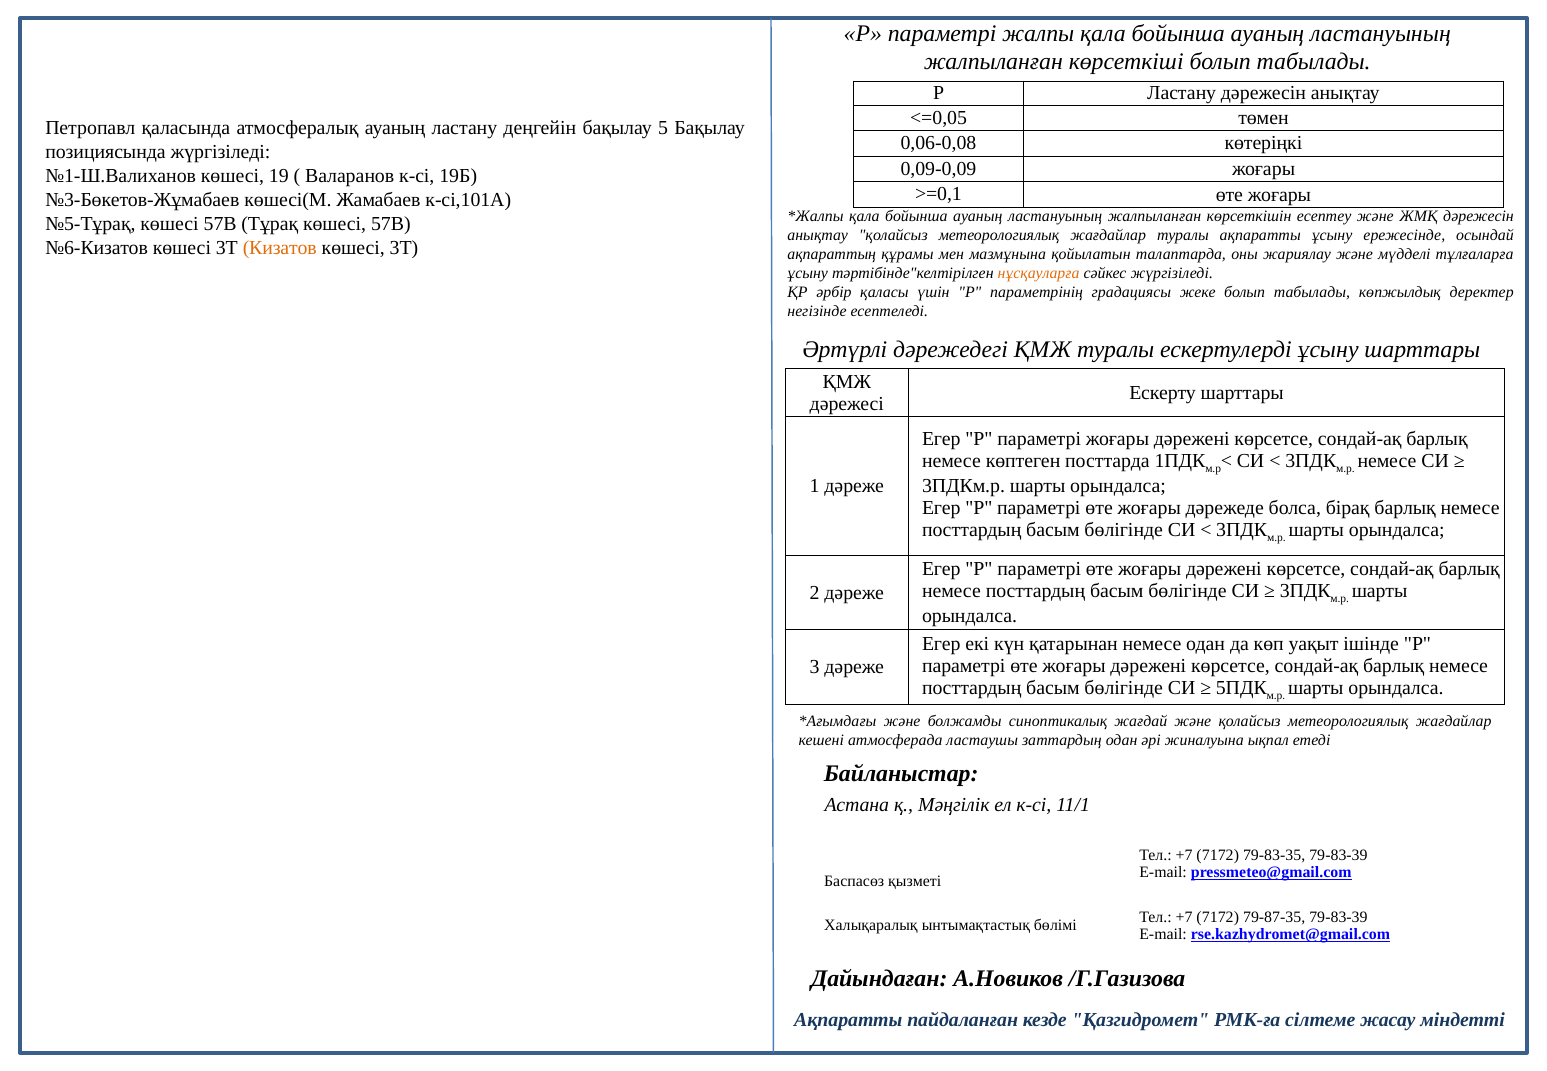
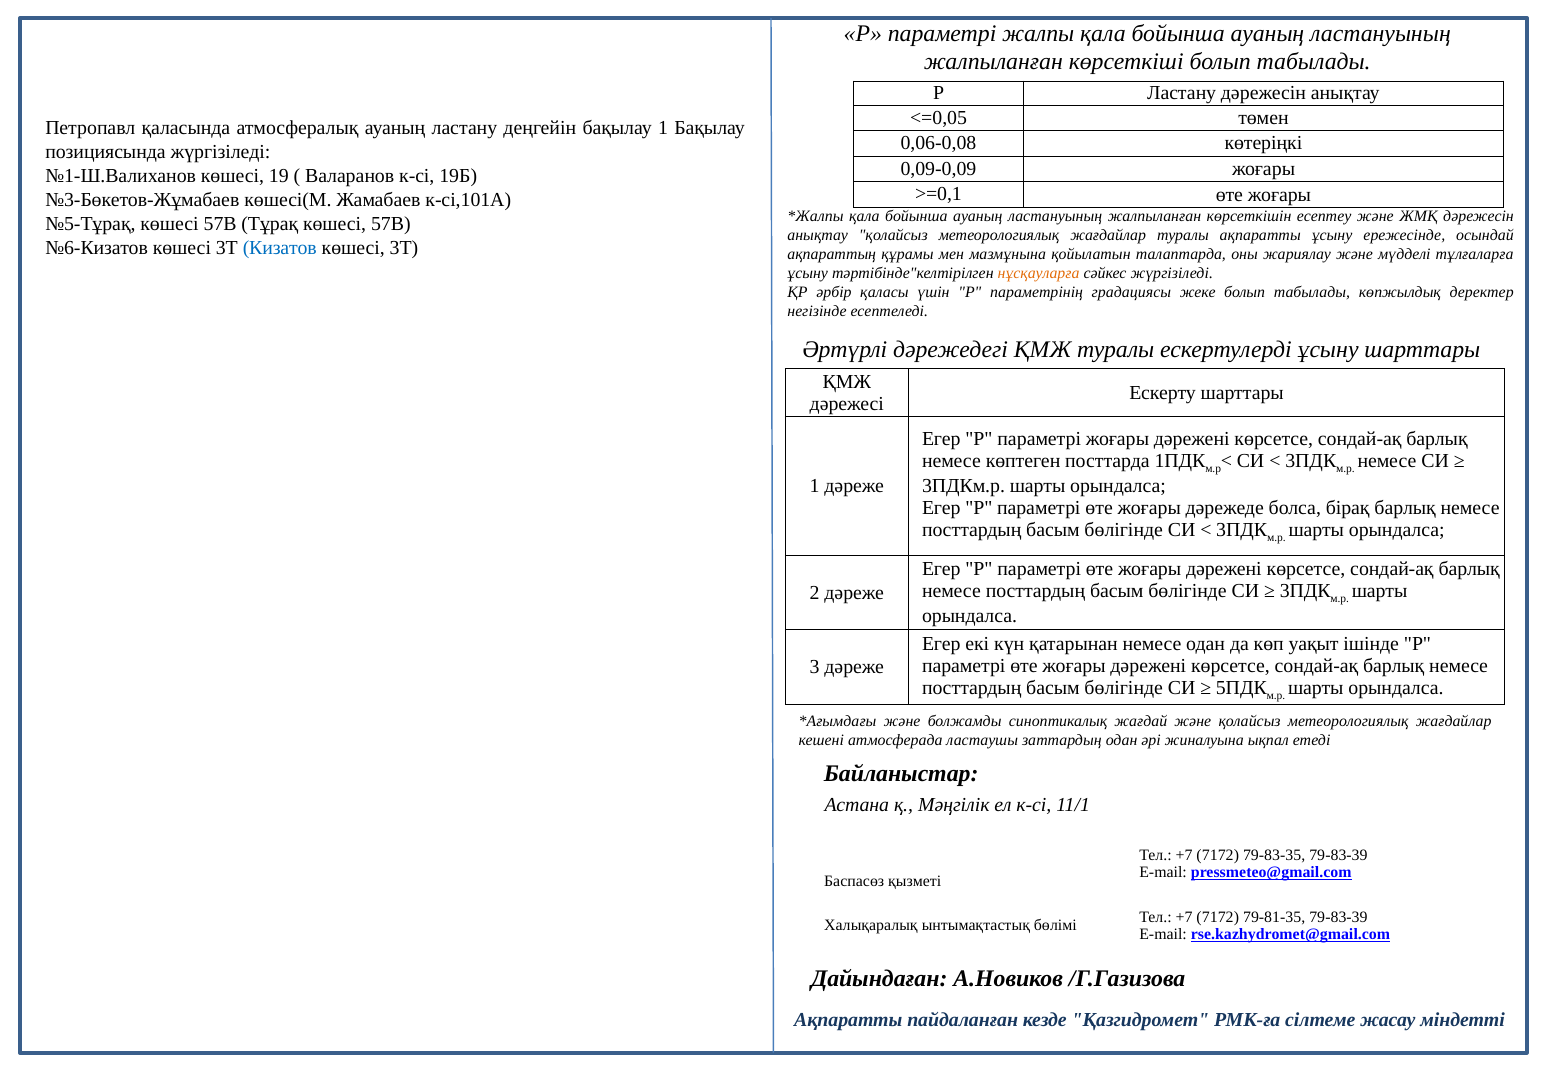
бақылау 5: 5 -> 1
Кизатов colour: orange -> blue
79-87-35: 79-87-35 -> 79-81-35
